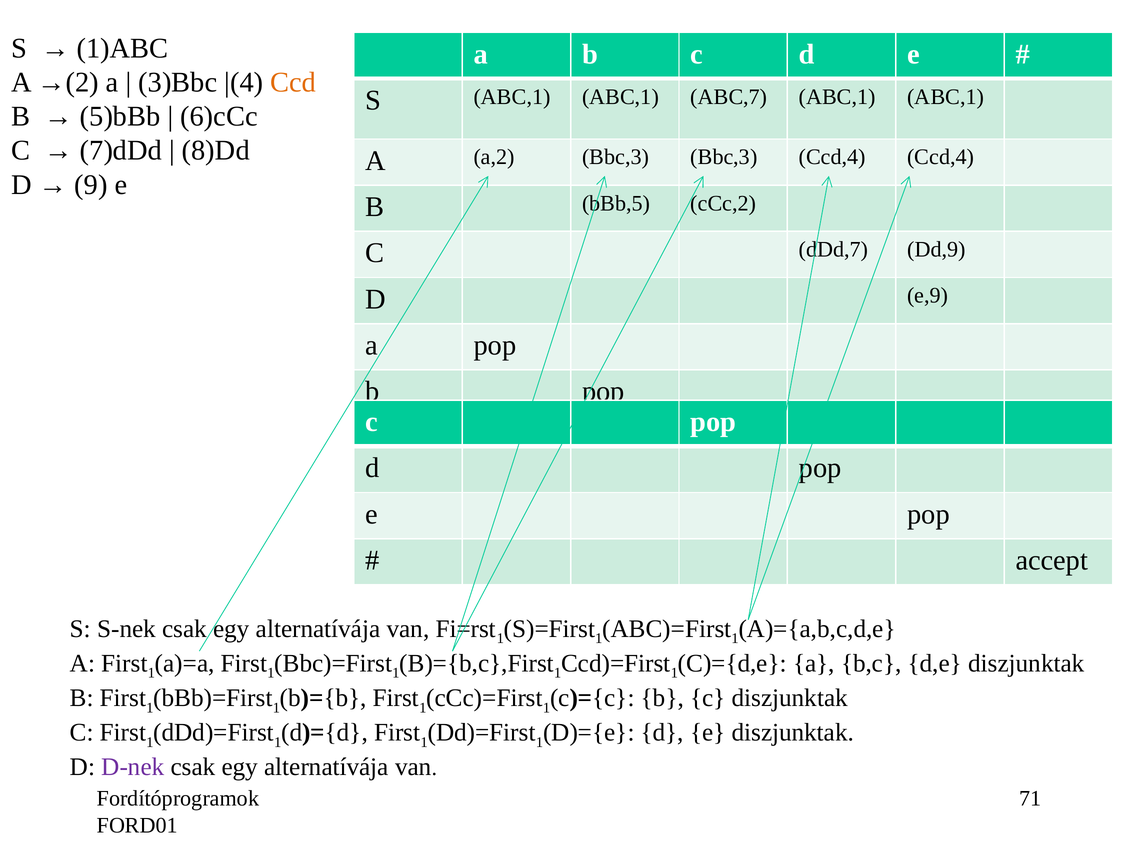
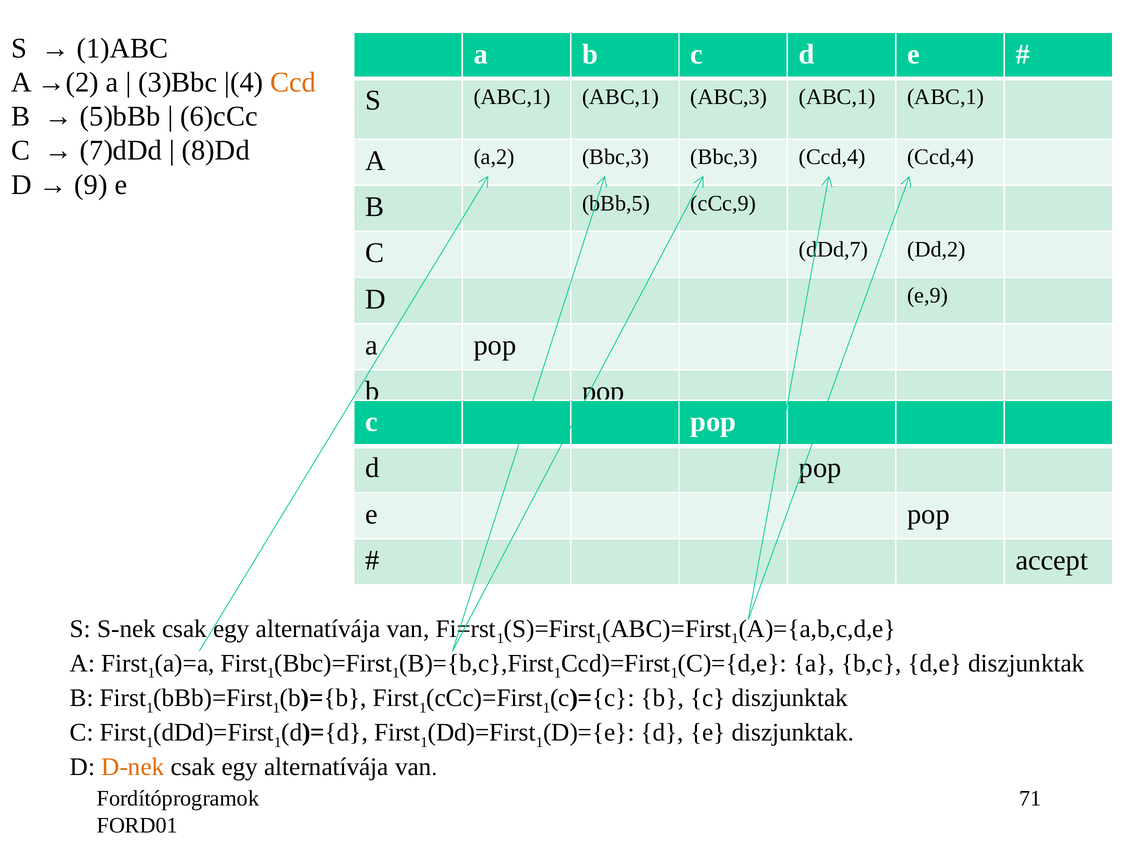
ABC,7: ABC,7 -> ABC,3
cCc,2: cCc,2 -> cCc,9
Dd,9: Dd,9 -> Dd,2
D-nek colour: purple -> orange
